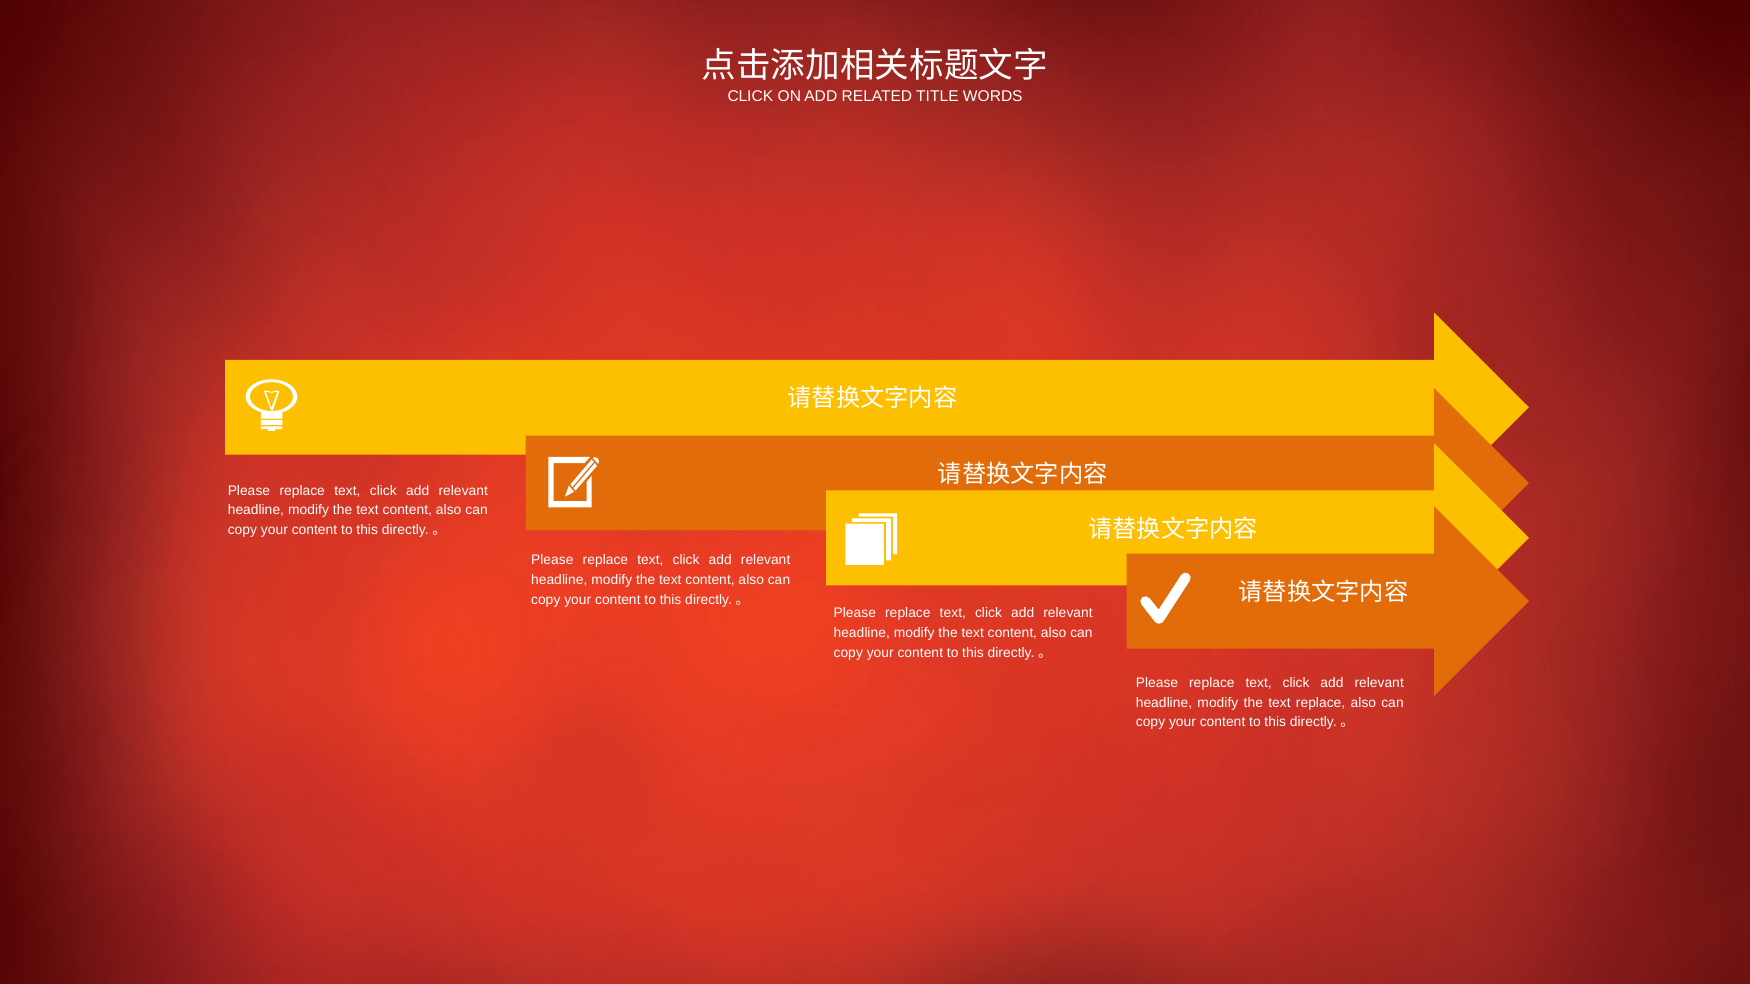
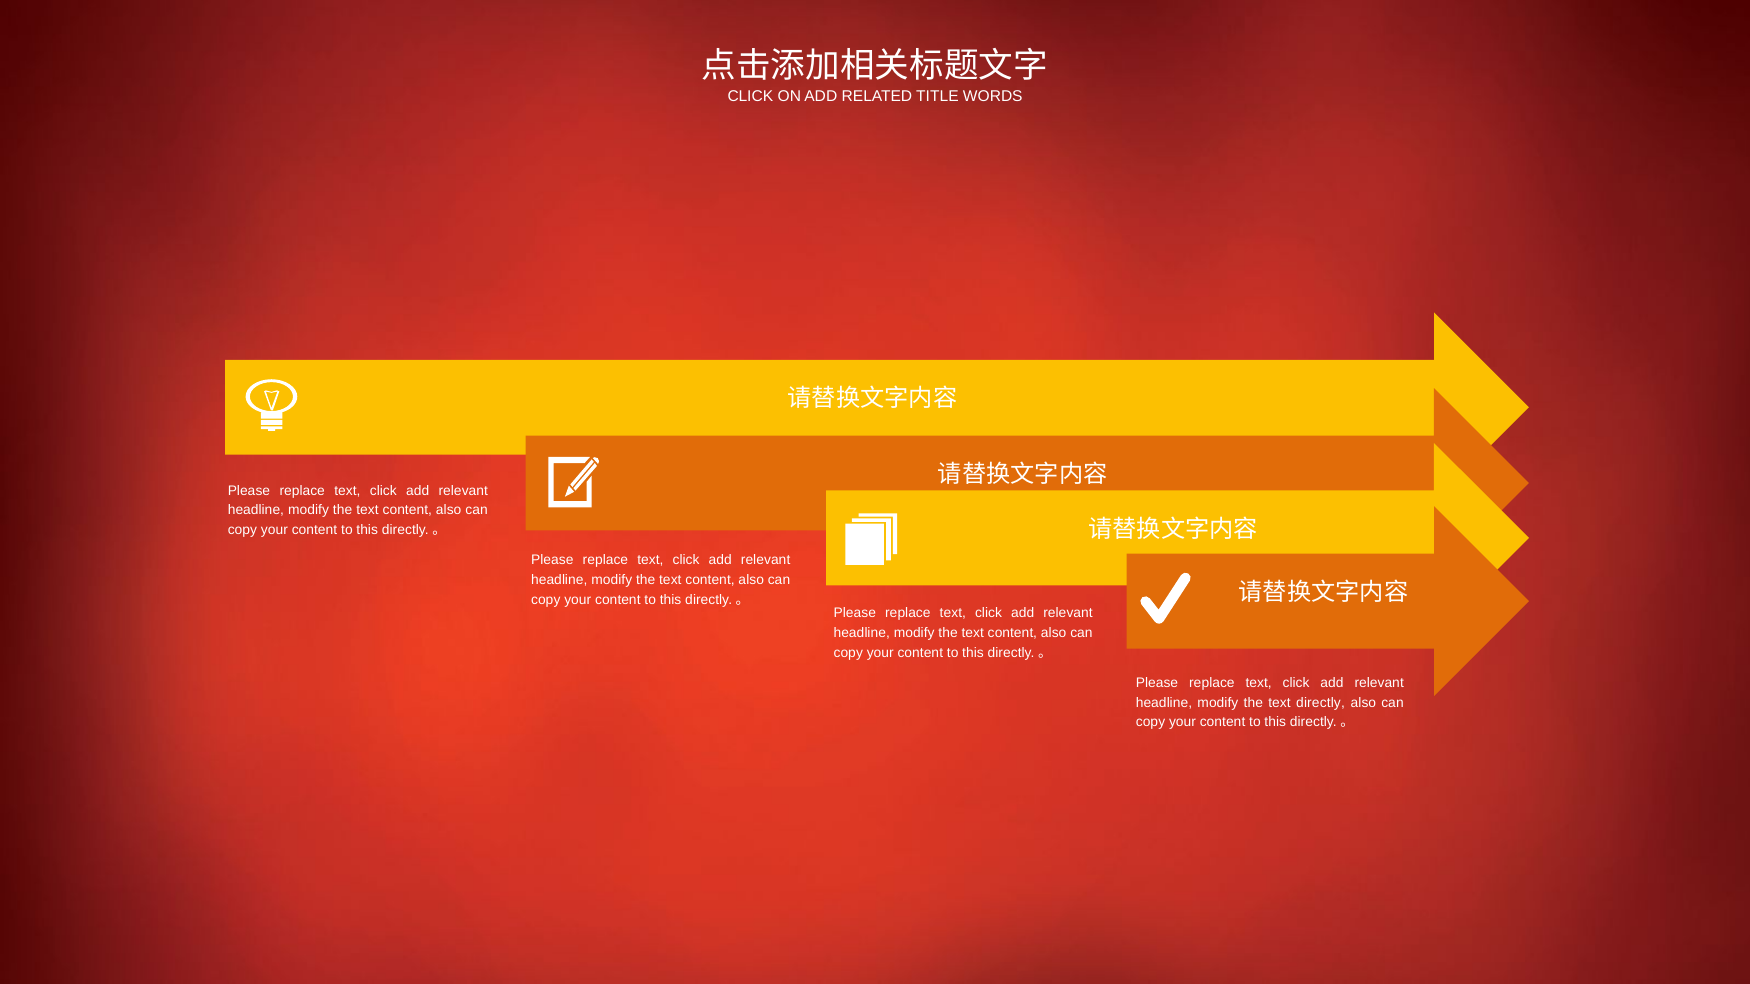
text replace: replace -> directly
